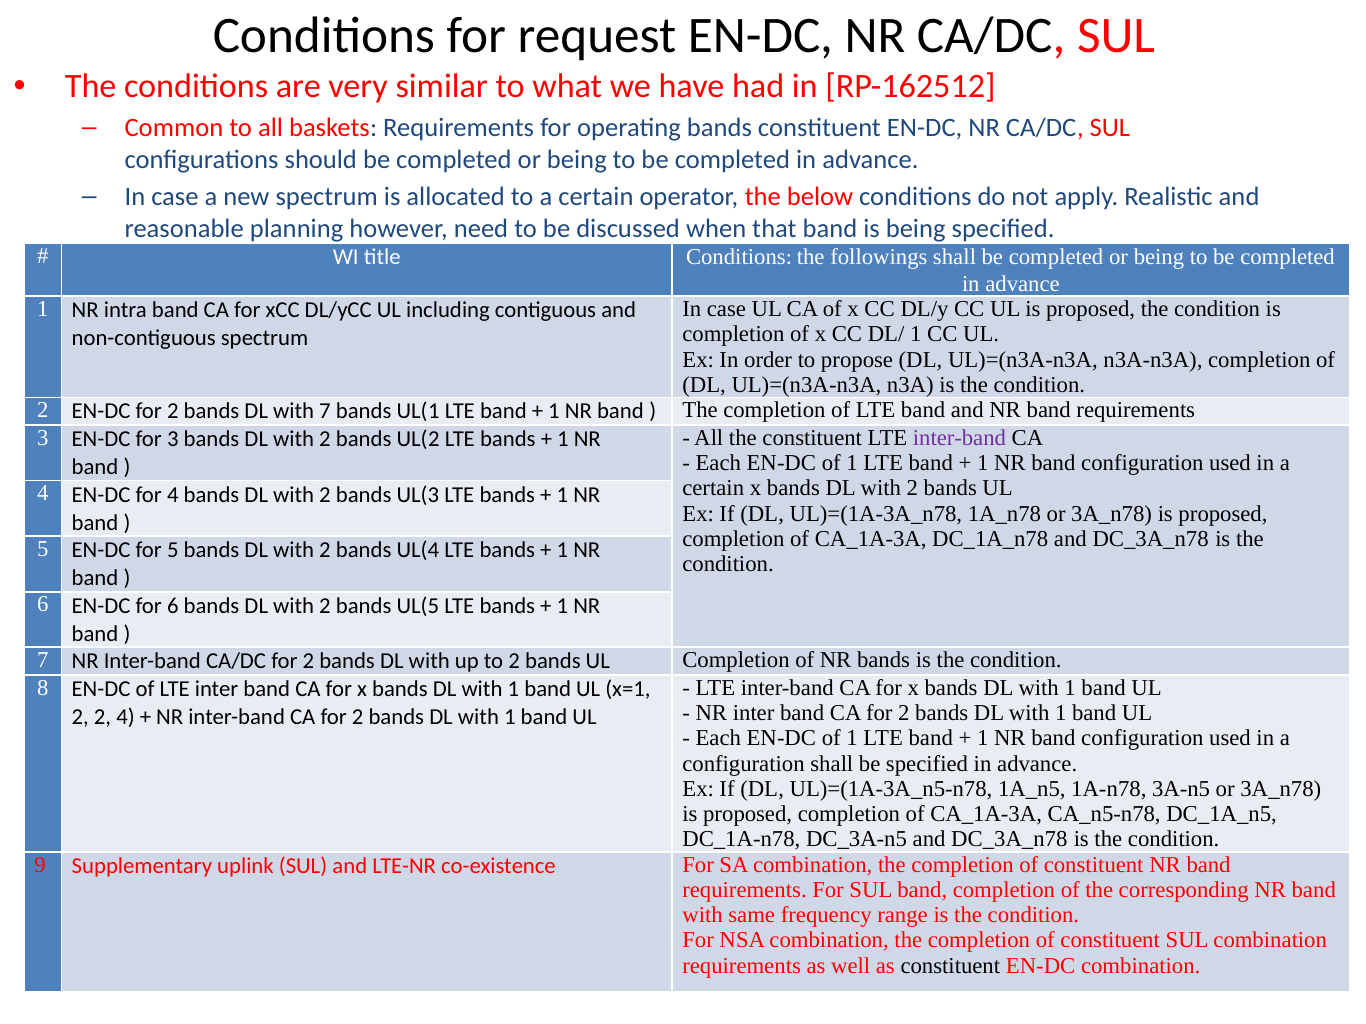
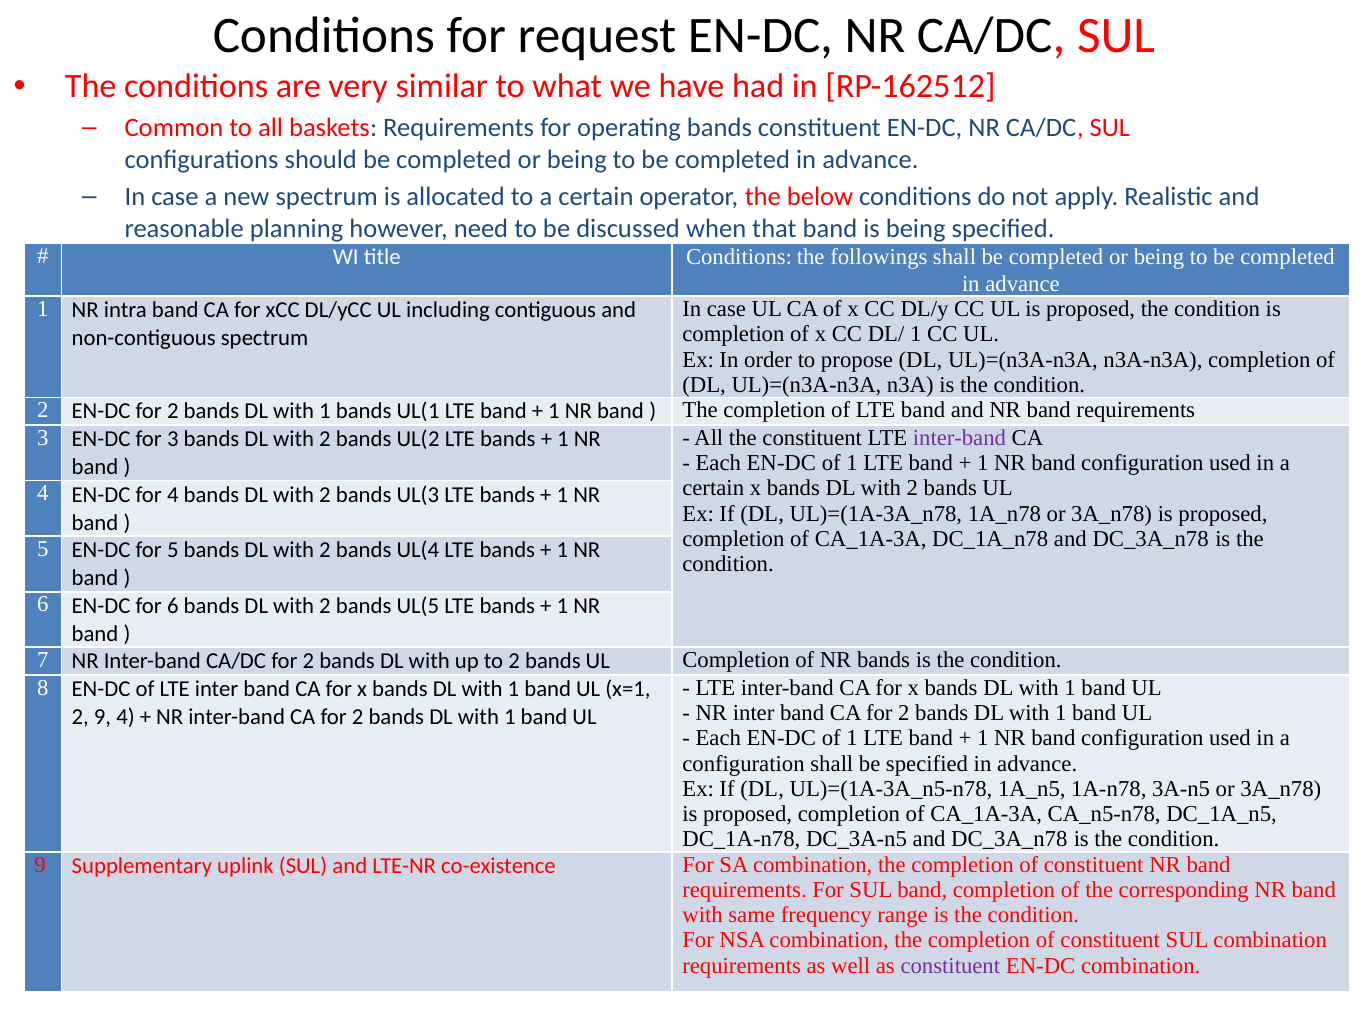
7 at (325, 412): 7 -> 1
2 2: 2 -> 9
constituent at (950, 966) colour: black -> purple
